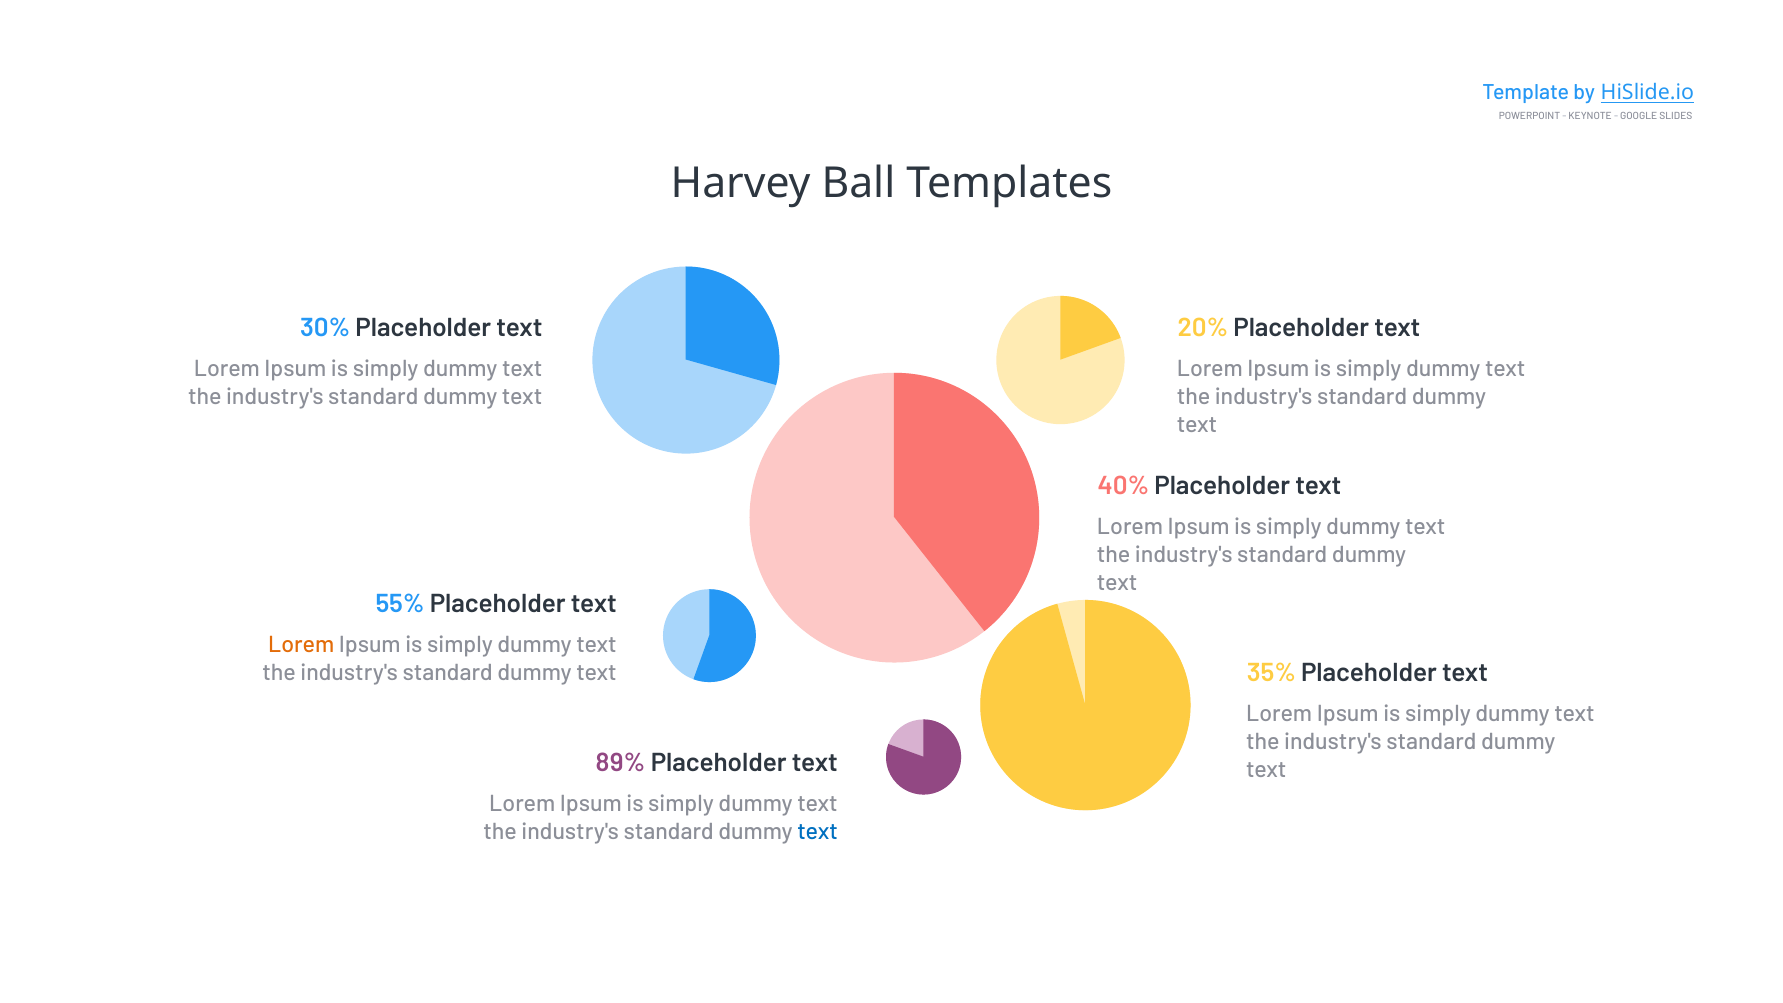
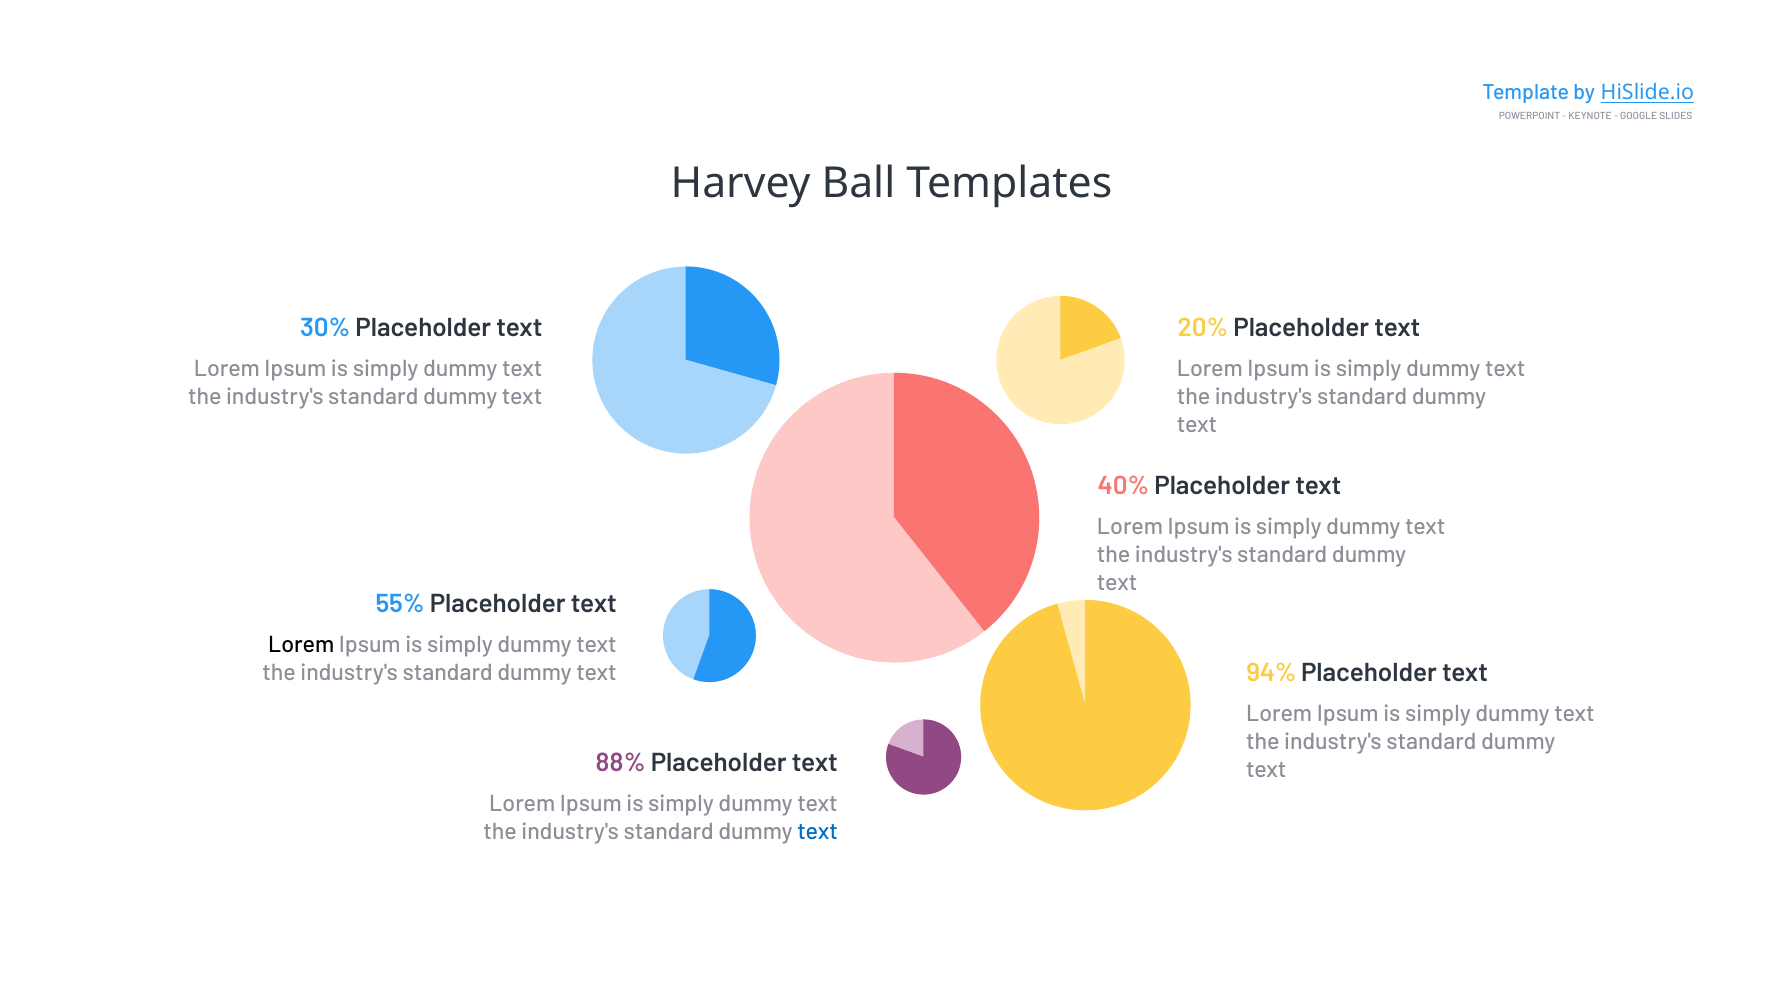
Lorem at (301, 645) colour: orange -> black
35%: 35% -> 94%
89%: 89% -> 88%
